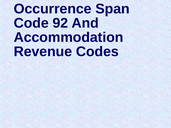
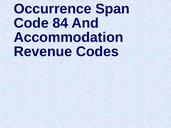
92: 92 -> 84
